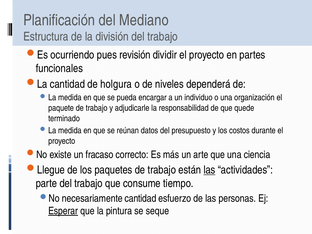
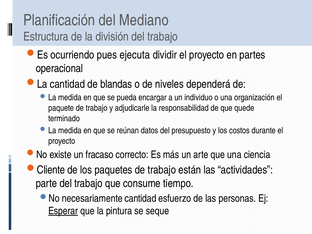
revisión: revisión -> ejecuta
funcionales: funcionales -> operacional
holgura: holgura -> blandas
Llegue: Llegue -> Cliente
las at (209, 170) underline: present -> none
